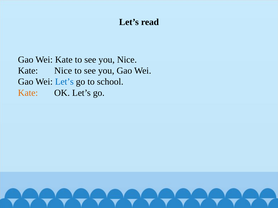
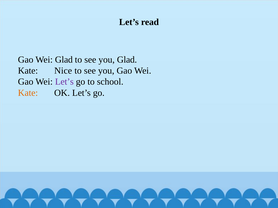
Wei Kate: Kate -> Glad
you Nice: Nice -> Glad
Let’s at (64, 82) colour: blue -> purple
